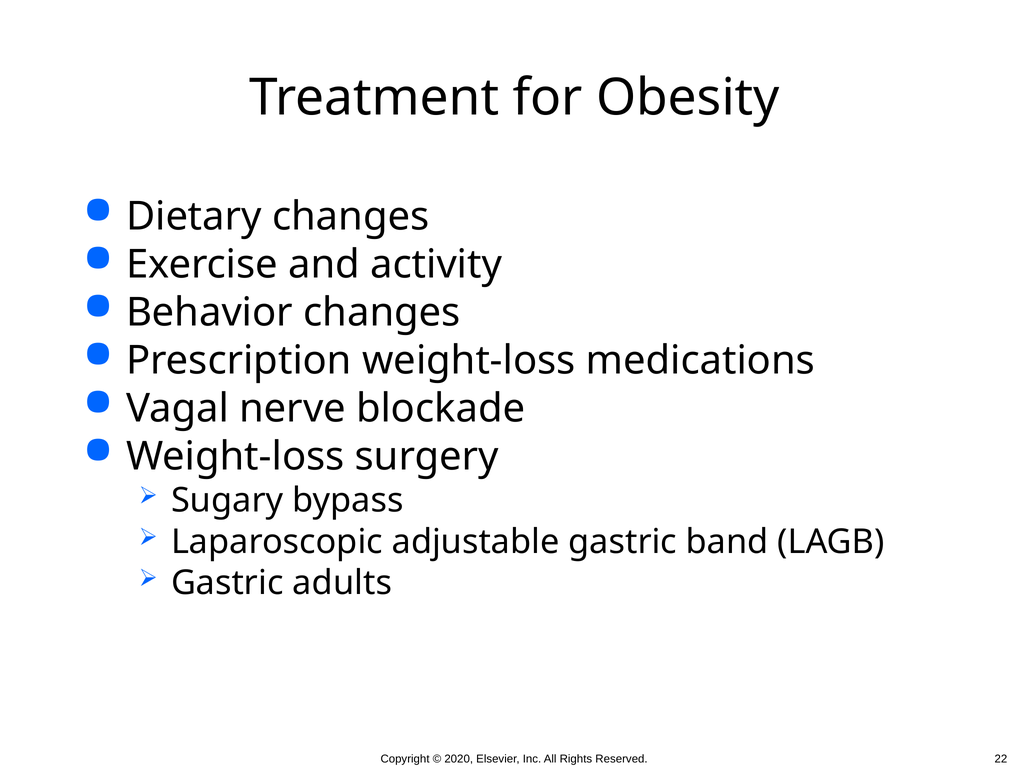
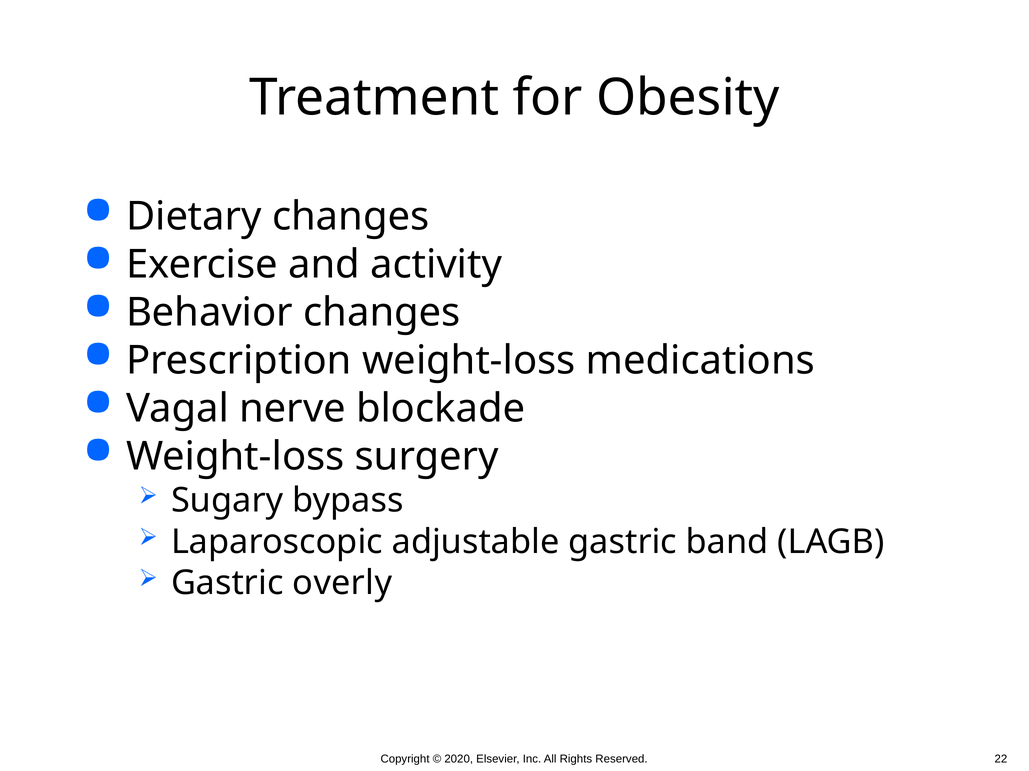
adults: adults -> overly
